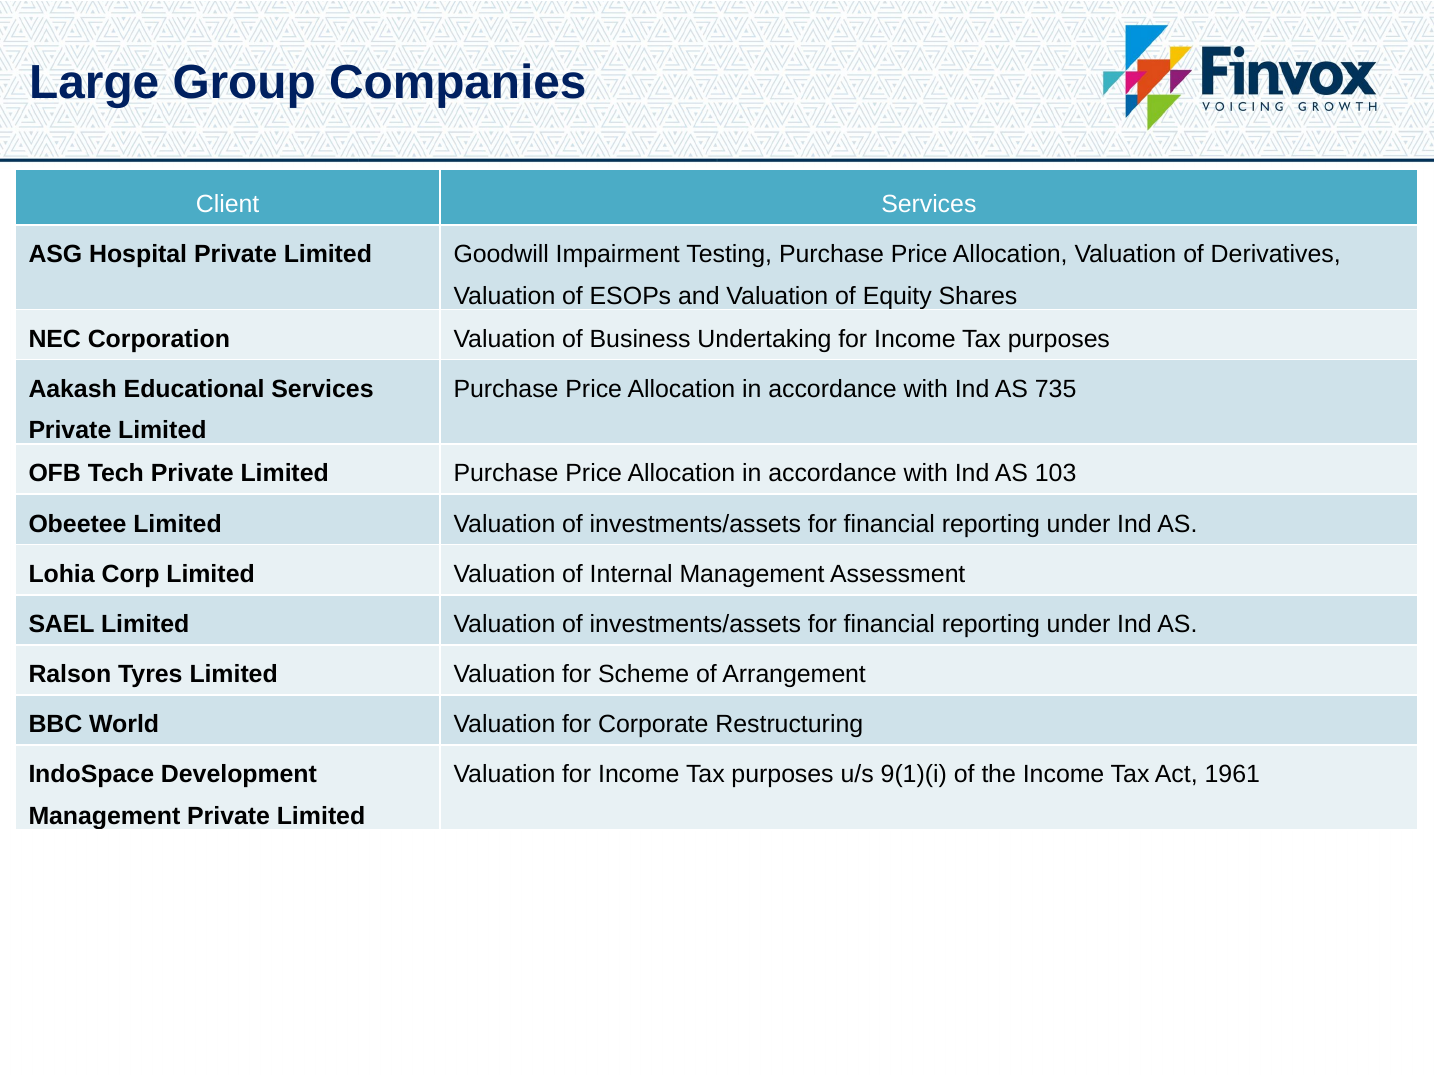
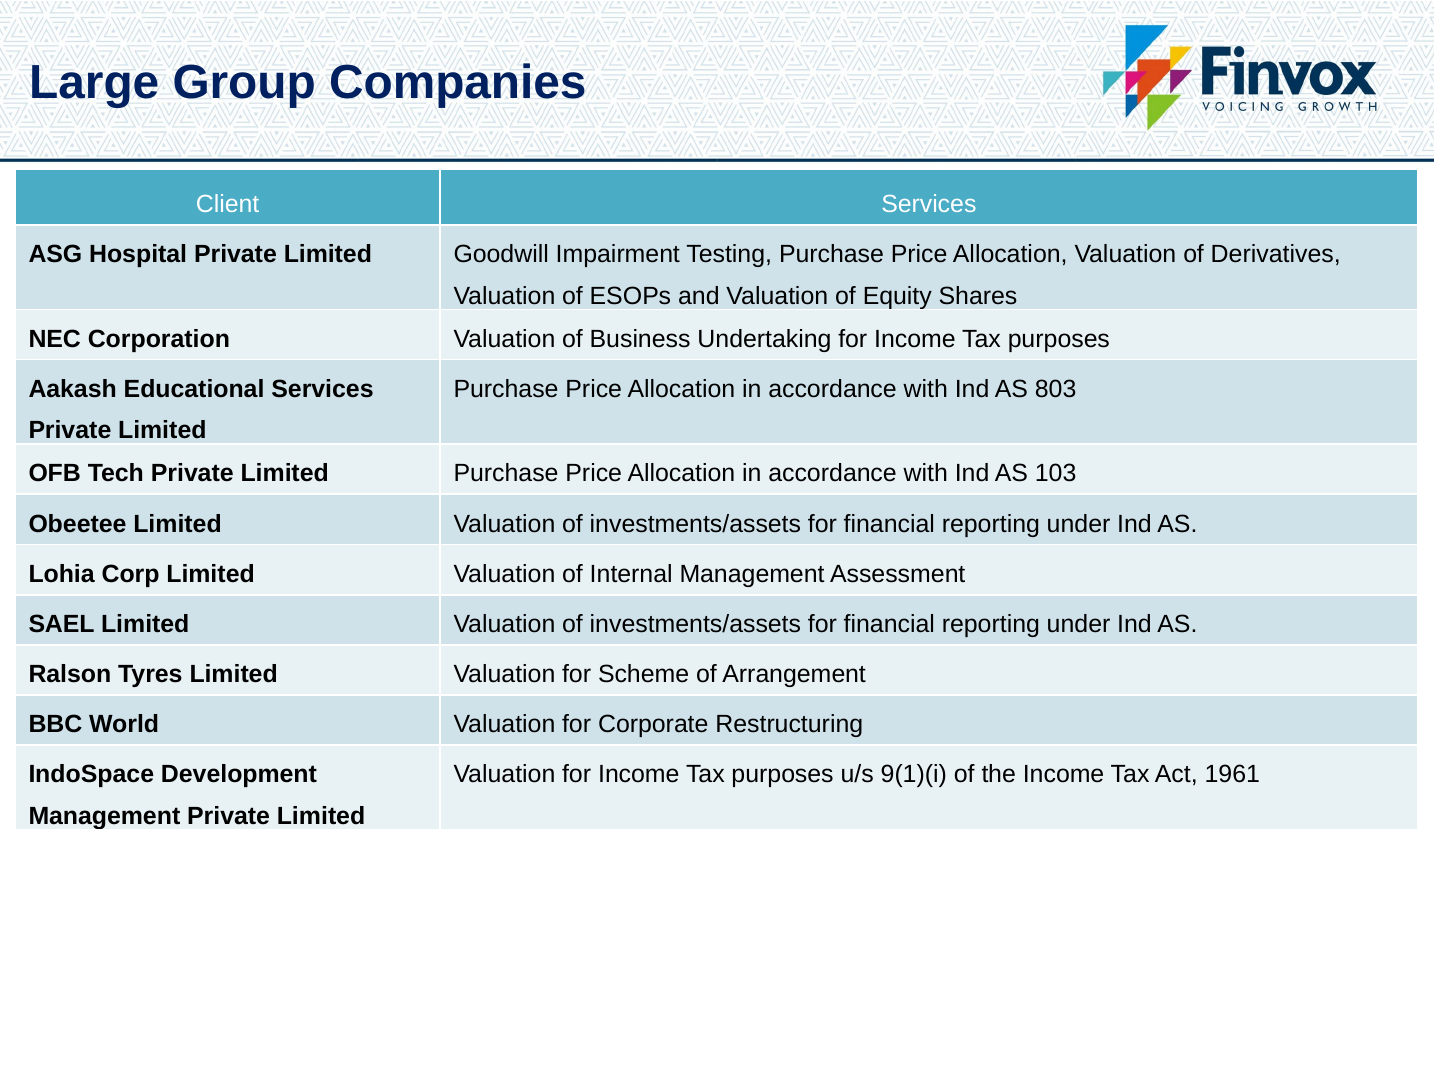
735: 735 -> 803
